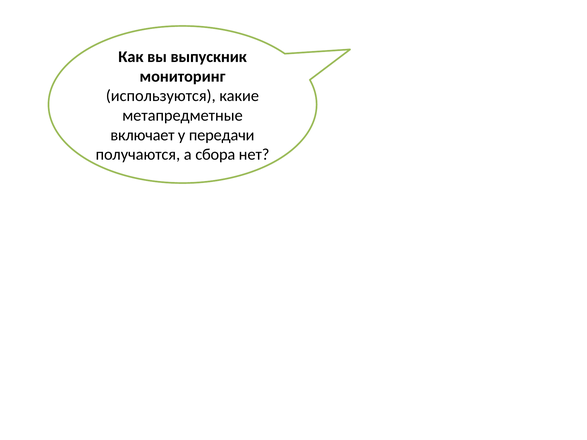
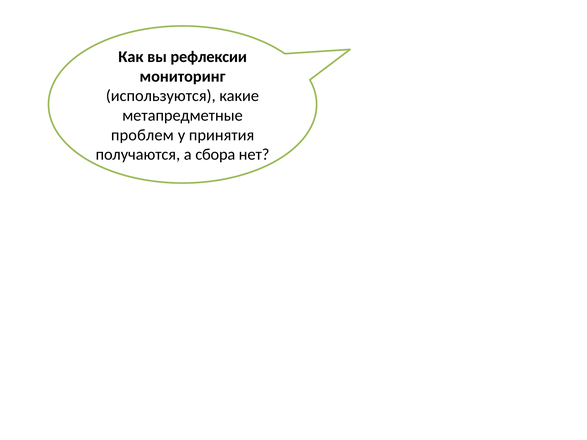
выпускник: выпускник -> рефлексии
включает: включает -> проблем
передачи: передачи -> принятия
